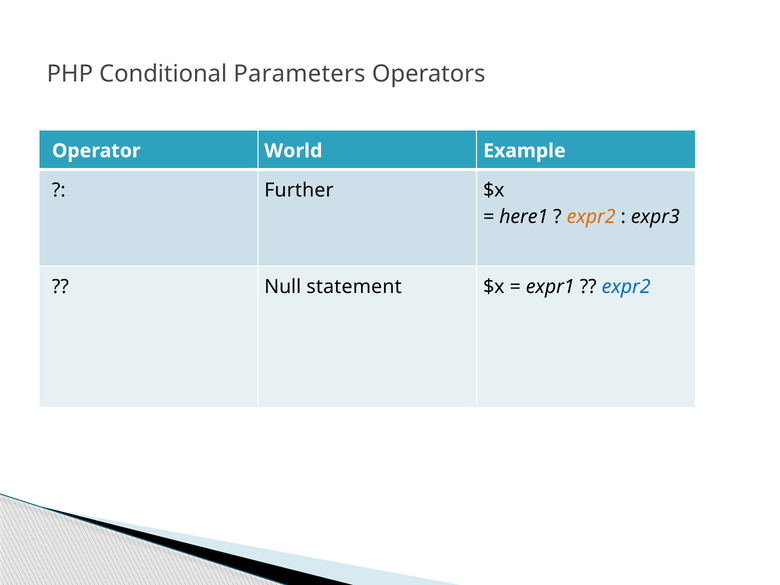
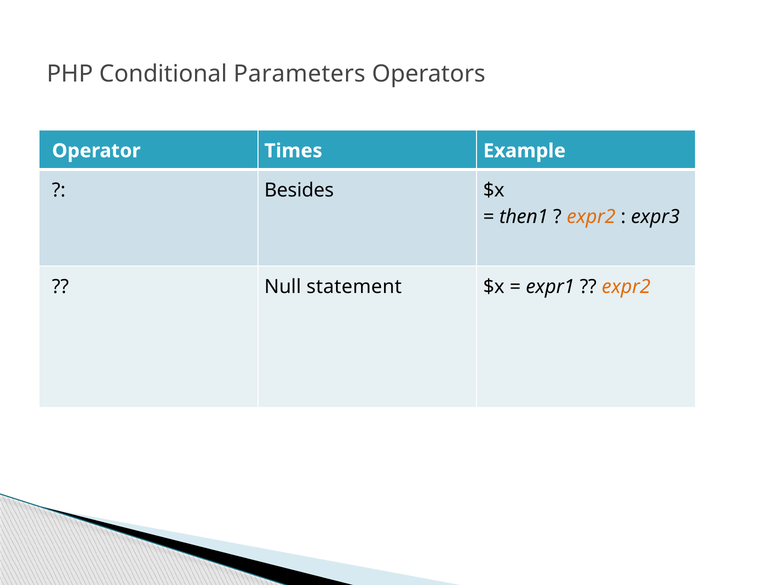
World: World -> Times
Further: Further -> Besides
here1: here1 -> then1
expr2 at (626, 287) colour: blue -> orange
